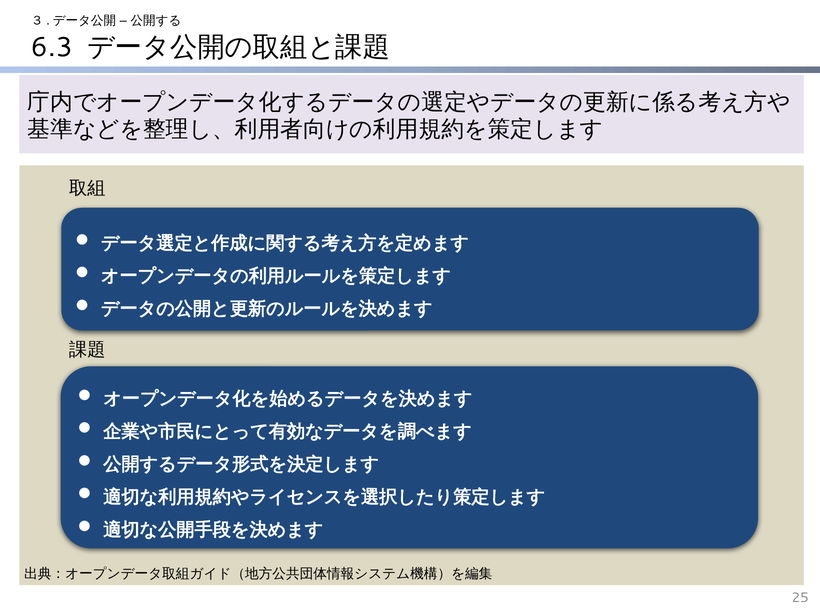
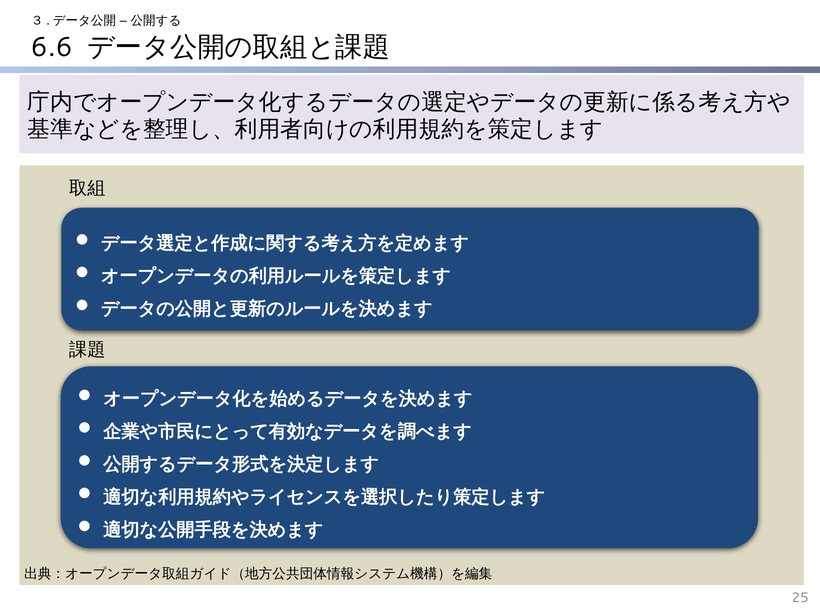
6.3: 6.3 -> 6.6
